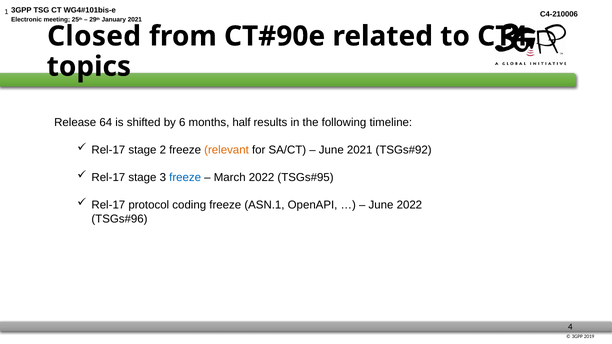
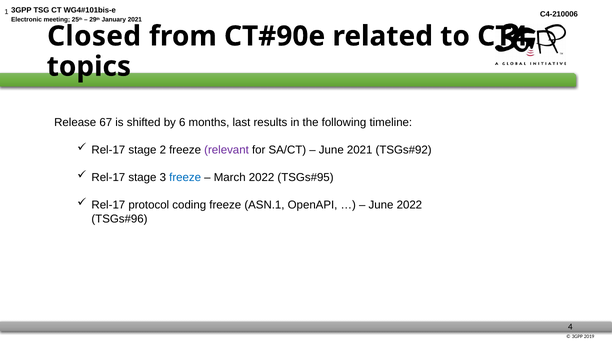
64: 64 -> 67
half: half -> last
relevant colour: orange -> purple
